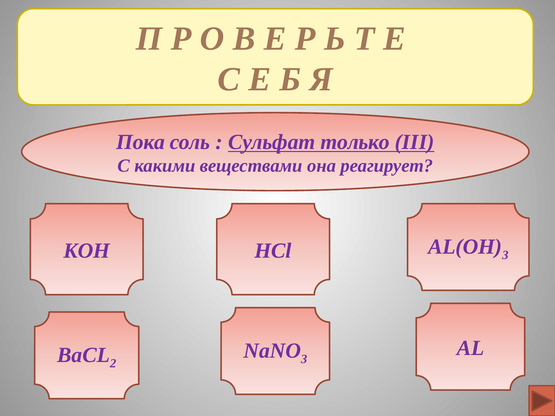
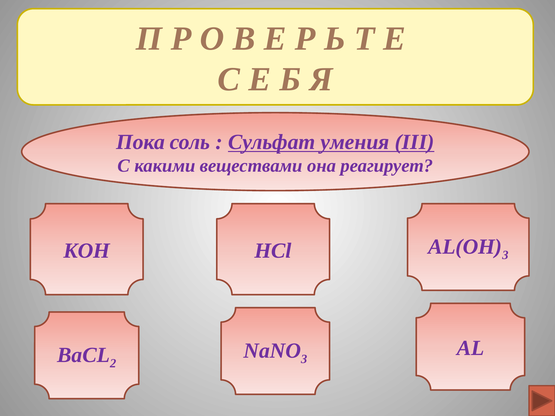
только: только -> умения
